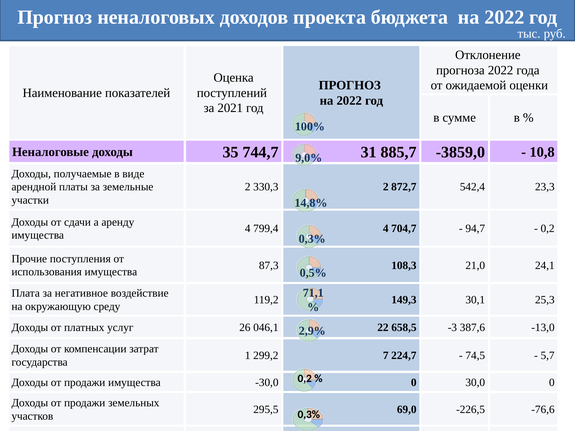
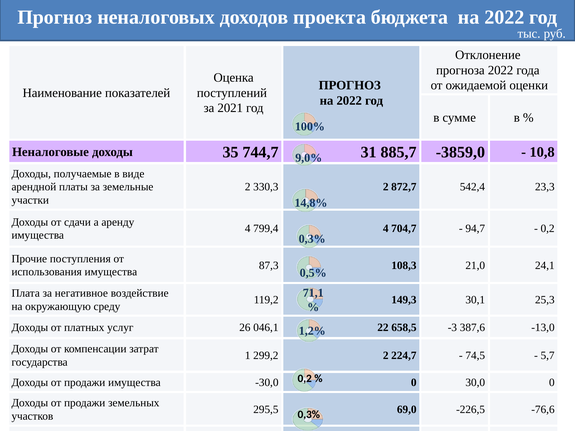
2,9%: 2,9% -> 1,2%
299,2 7: 7 -> 2
